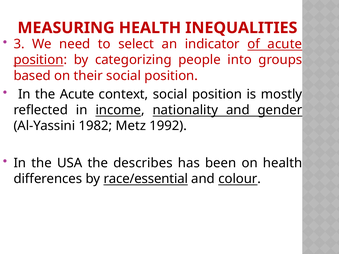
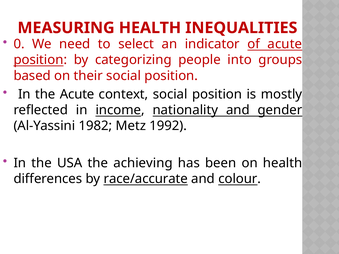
3: 3 -> 0
describes: describes -> achieving
race/essential: race/essential -> race/accurate
